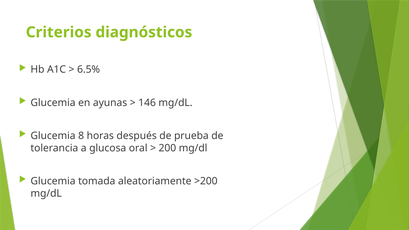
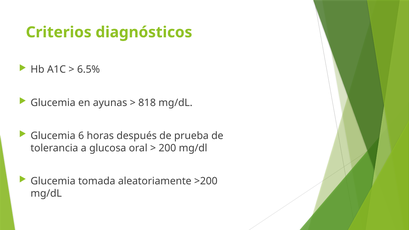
146: 146 -> 818
8: 8 -> 6
